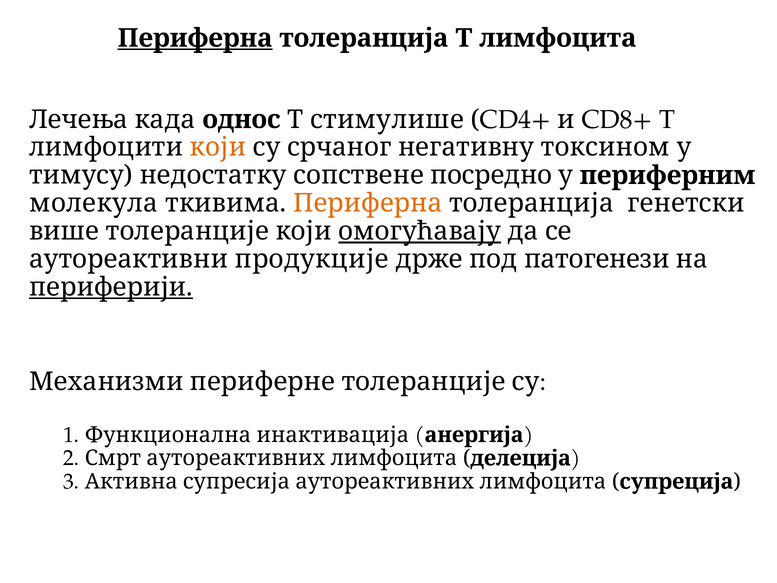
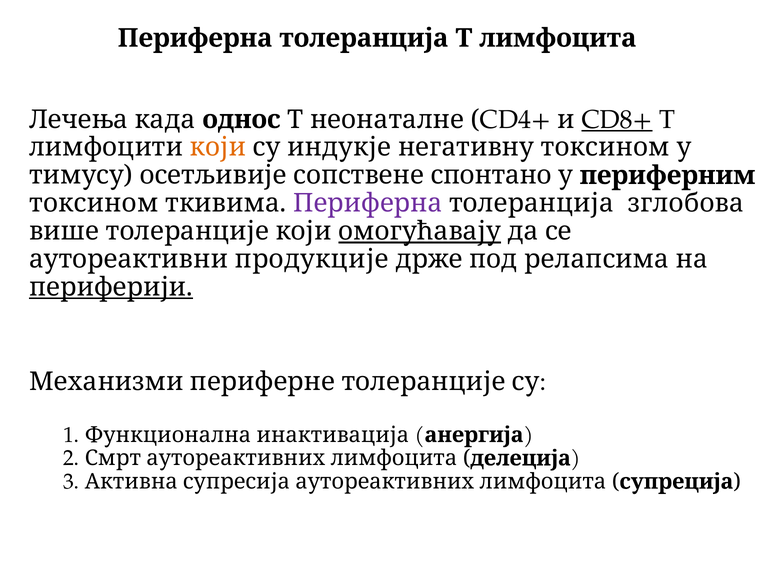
Периферна at (195, 38) underline: present -> none
стимулише: стимулише -> неонаталне
CD8+ underline: none -> present
срчаног: срчаног -> индукје
недостатку: недостатку -> осетљивије
посредно: посредно -> спонтано
молекула at (94, 203): молекула -> токсином
Периферна at (368, 203) colour: orange -> purple
генетски: генетски -> зглобова
патогенези: патогенези -> релапсима
